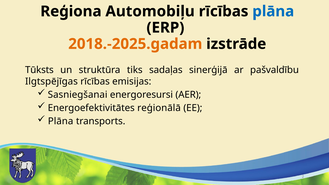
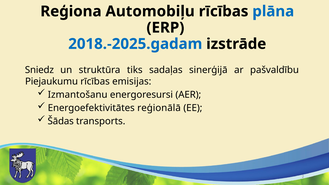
2018.-2025.gadam colour: orange -> blue
Tūksts: Tūksts -> Sniedz
Ilgtspējīgas: Ilgtspējīgas -> Piejaukumu
Sasniegšanai: Sasniegšanai -> Izmantošanu
Plāna at (61, 121): Plāna -> Šādas
